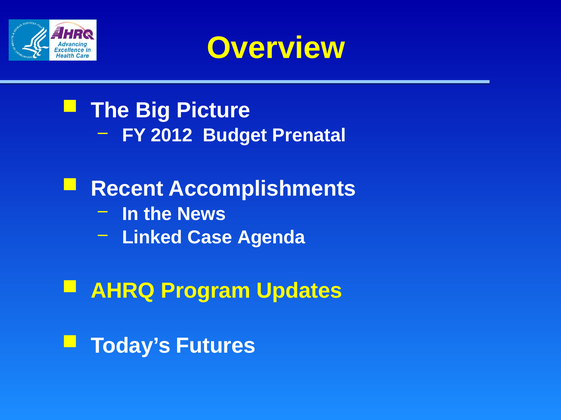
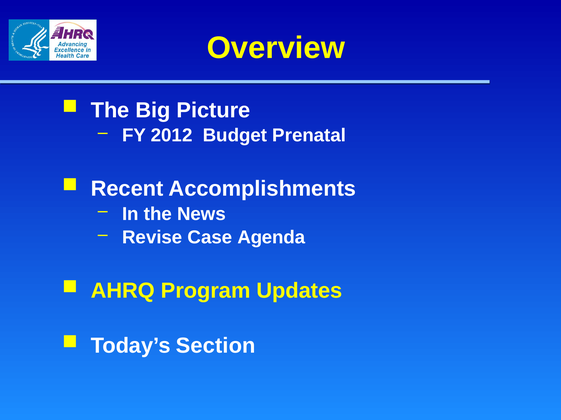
Linked: Linked -> Revise
Futures: Futures -> Section
